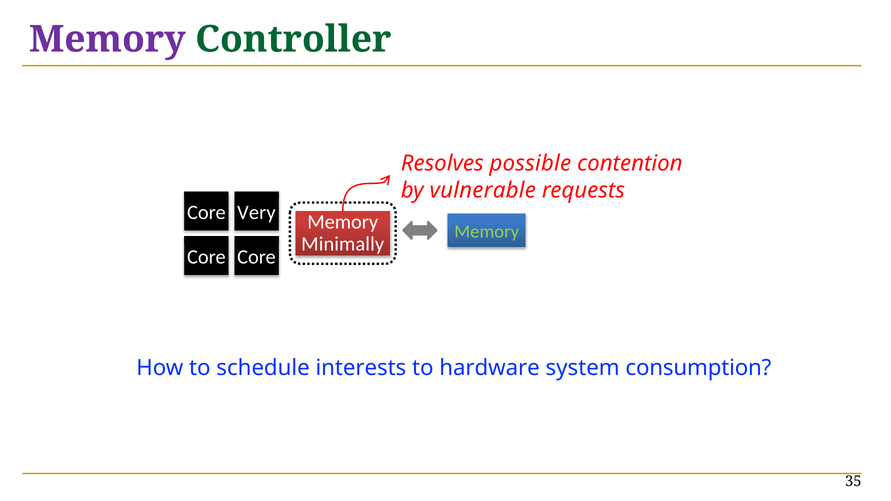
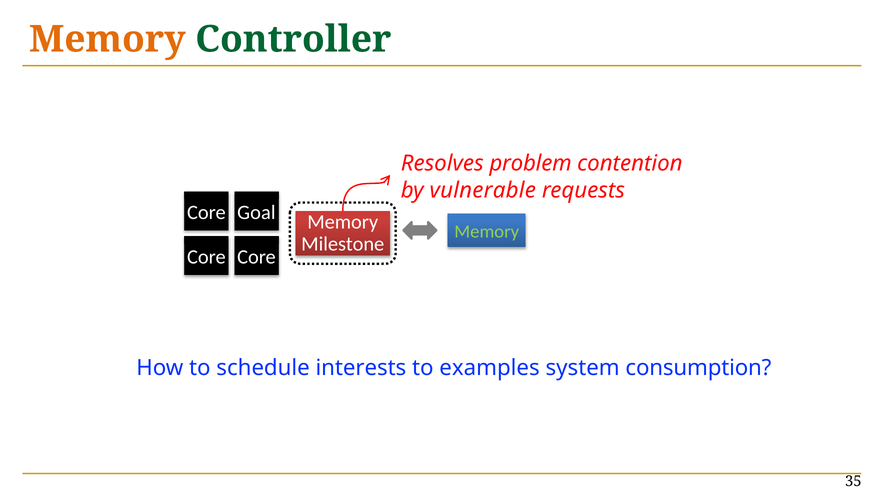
Memory at (107, 39) colour: purple -> orange
possible: possible -> problem
Very: Very -> Goal
Minimally: Minimally -> Milestone
hardware: hardware -> examples
